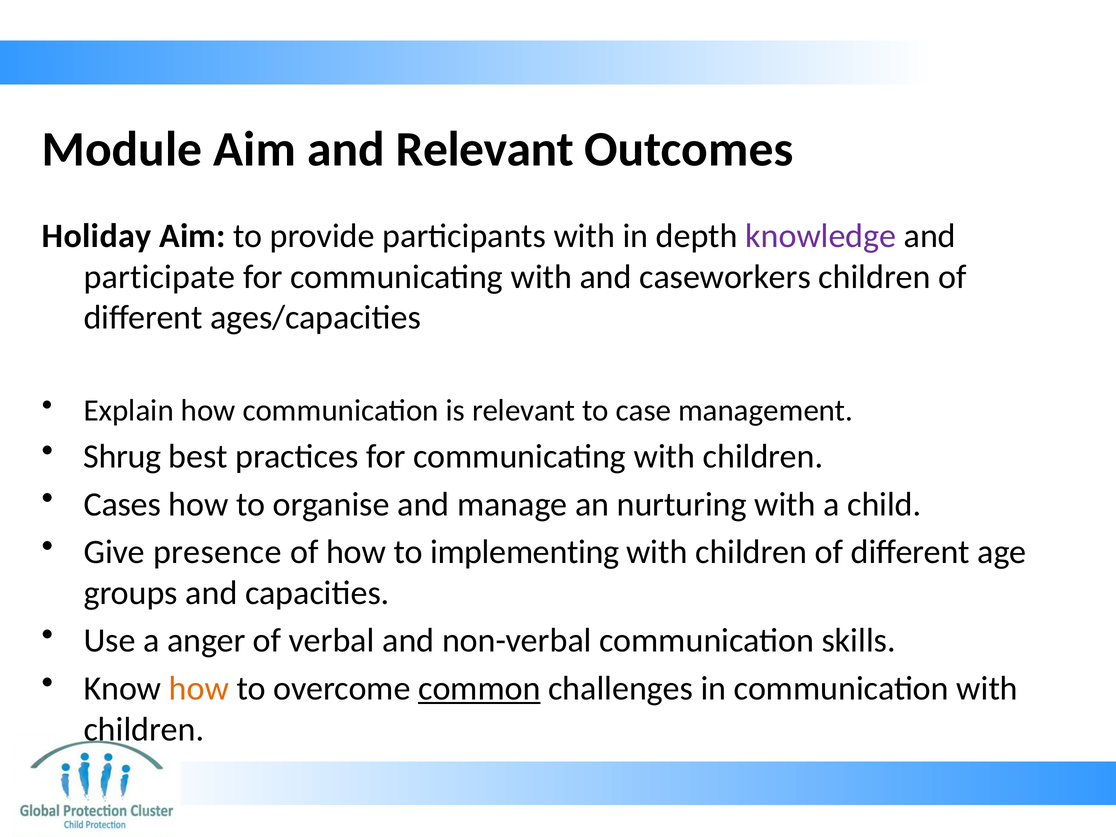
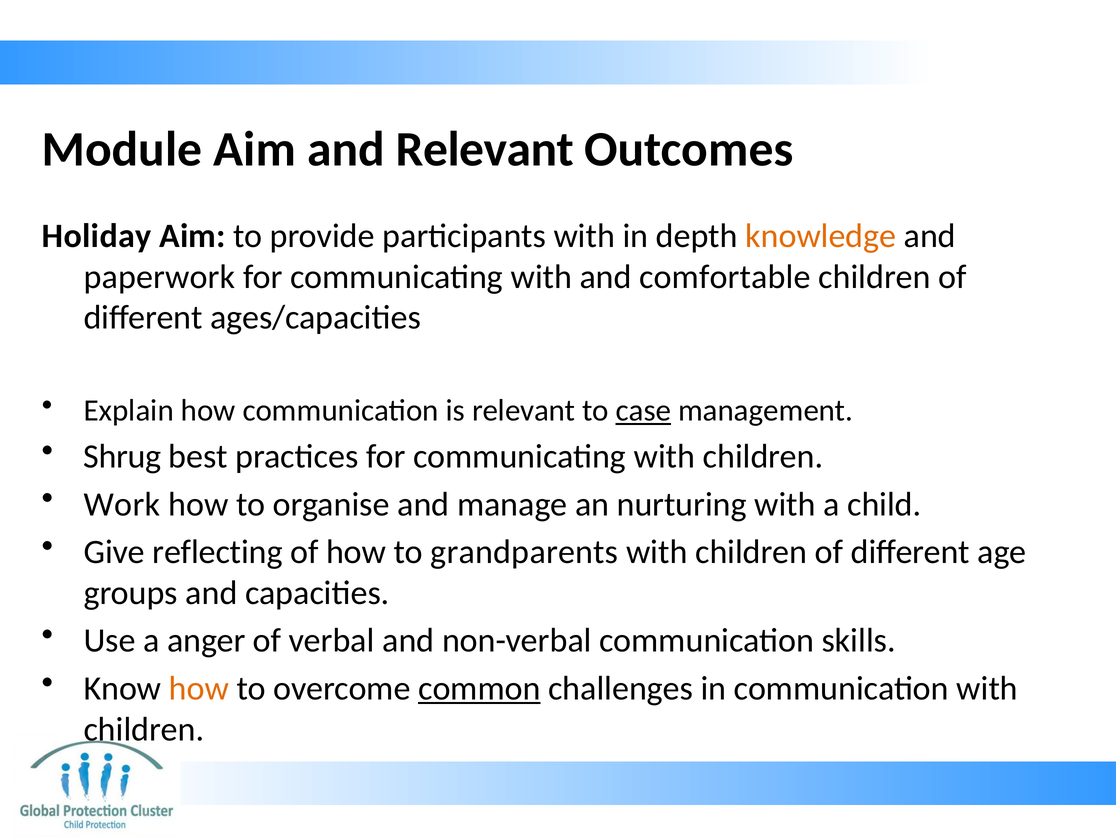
knowledge colour: purple -> orange
participate: participate -> paperwork
caseworkers: caseworkers -> comfortable
case underline: none -> present
Cases: Cases -> Work
presence: presence -> reflecting
implementing: implementing -> grandparents
